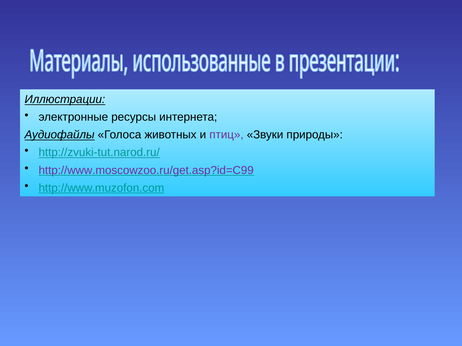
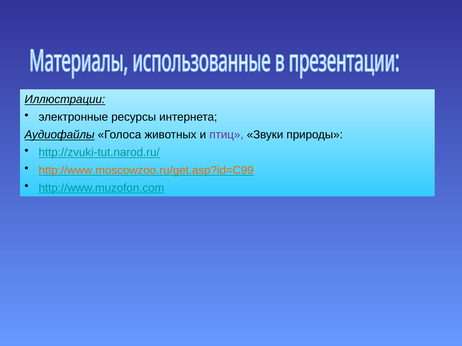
http://www.moscowzoo.ru/get.asp?id=C99 colour: purple -> orange
